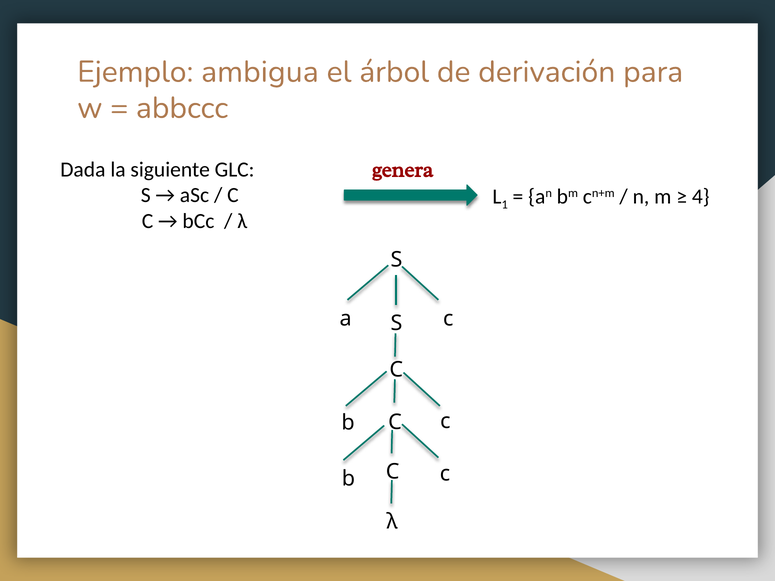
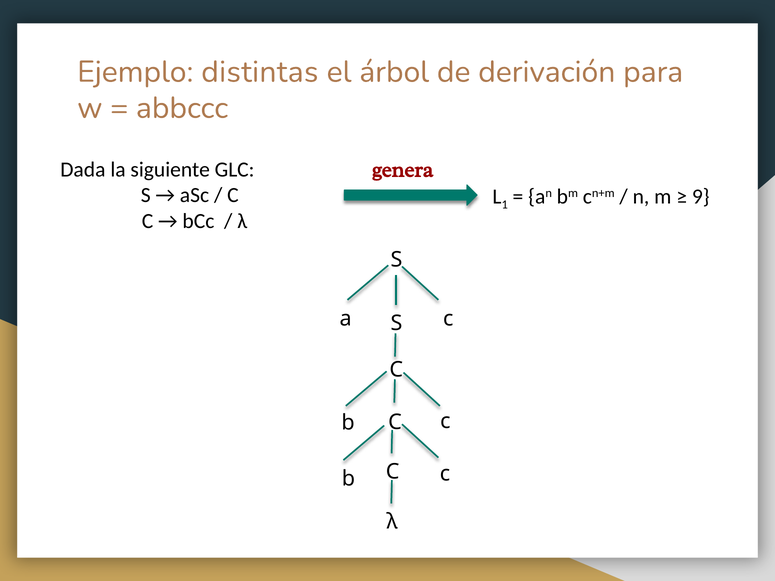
ambigua: ambigua -> distintas
4: 4 -> 9
